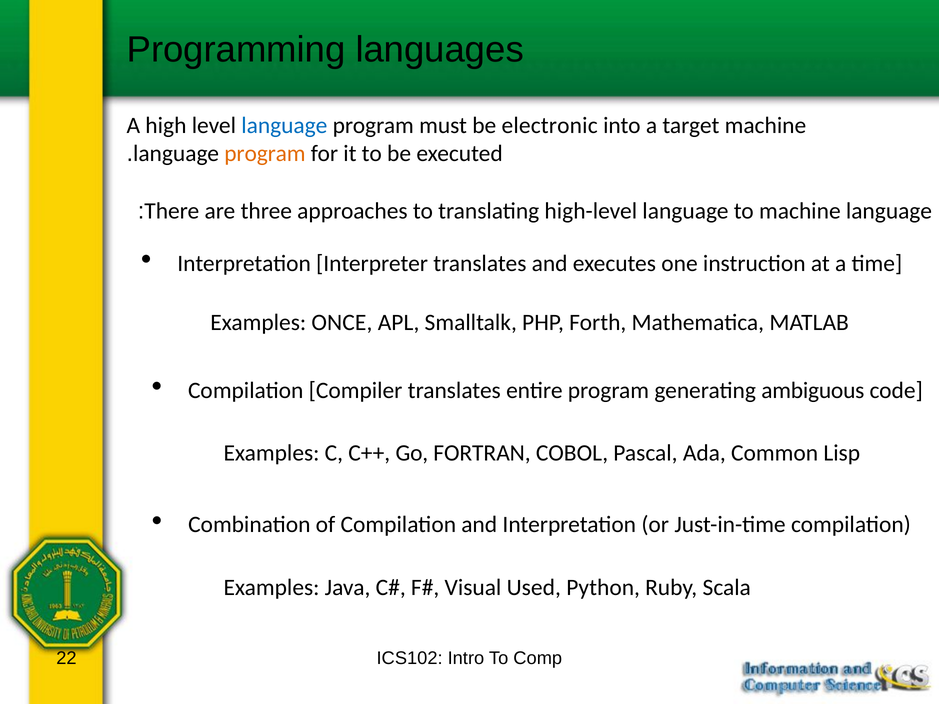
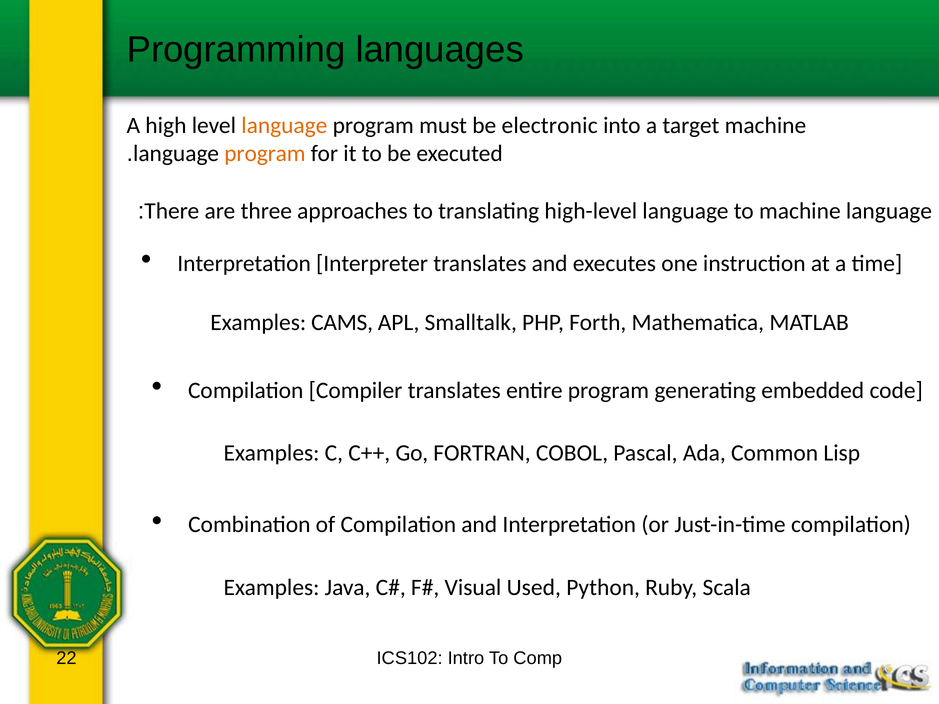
language at (284, 125) colour: blue -> orange
ONCE: ONCE -> CAMS
ambiguous: ambiguous -> embedded
